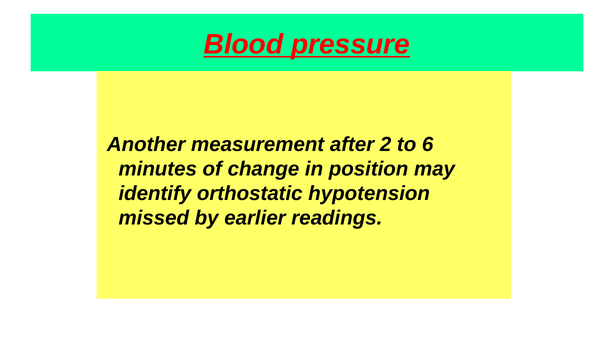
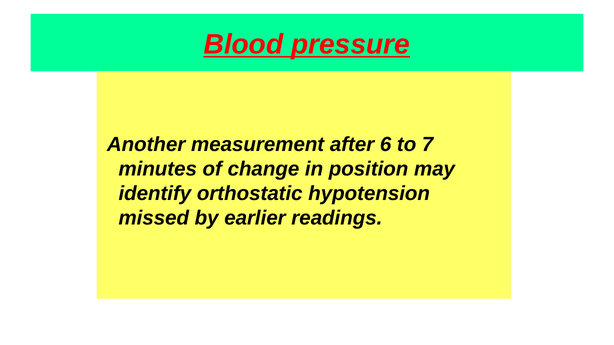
2: 2 -> 6
6: 6 -> 7
